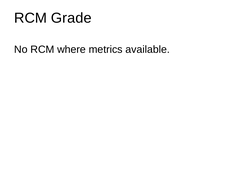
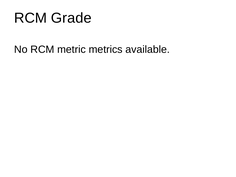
where: where -> metric
